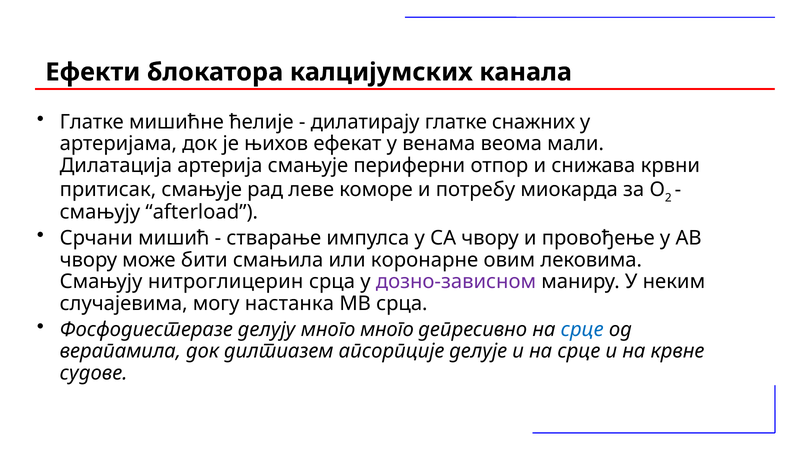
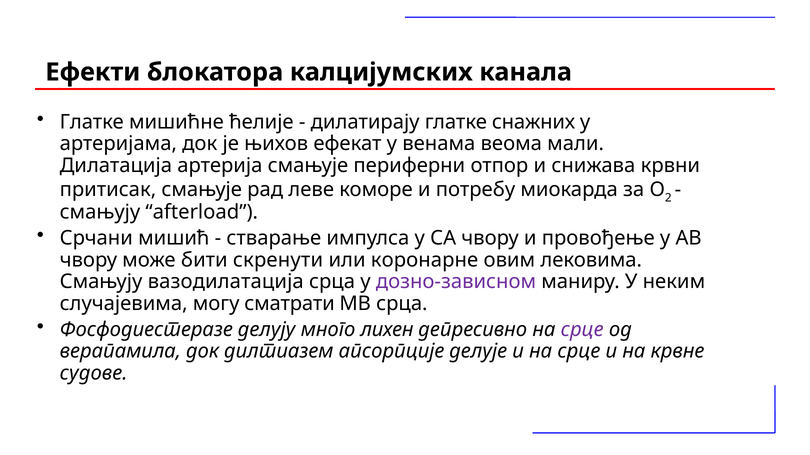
смањила: смањила -> скренути
нитроглицерин: нитроглицерин -> вазодилатација
настанка: настанка -> сматрати
много много: много -> лихен
срце at (582, 330) colour: blue -> purple
